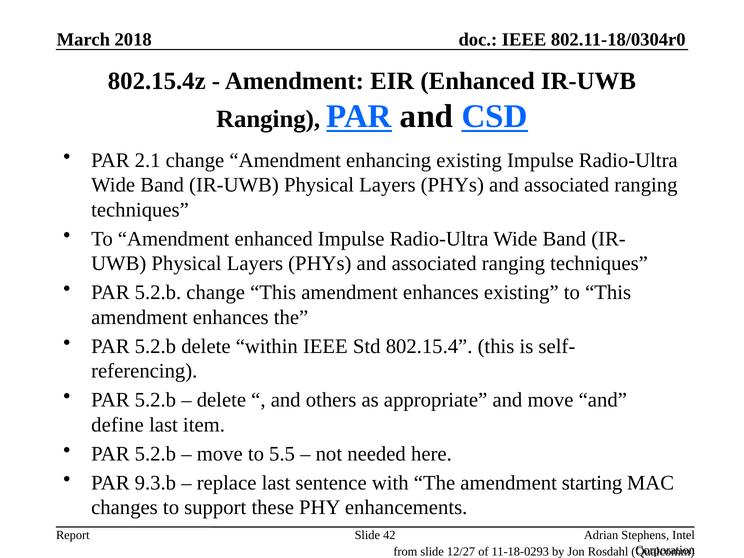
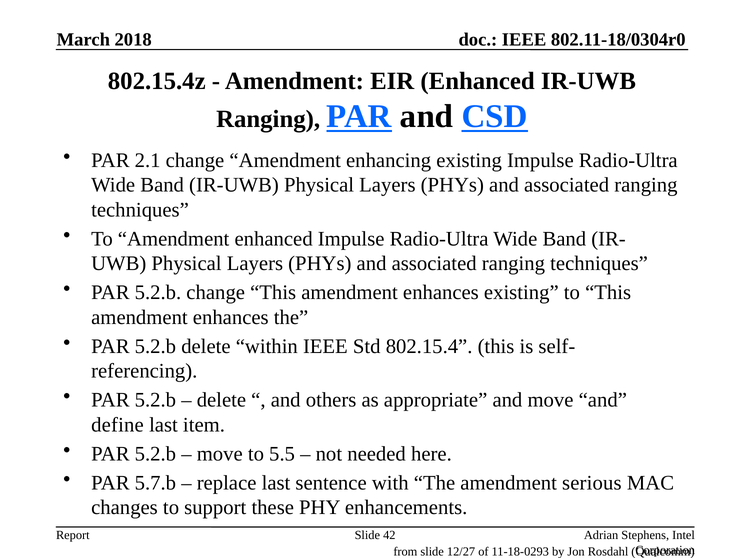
9.3.b: 9.3.b -> 5.7.b
starting: starting -> serious
